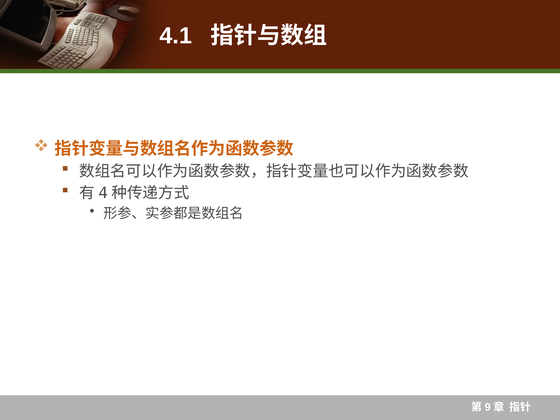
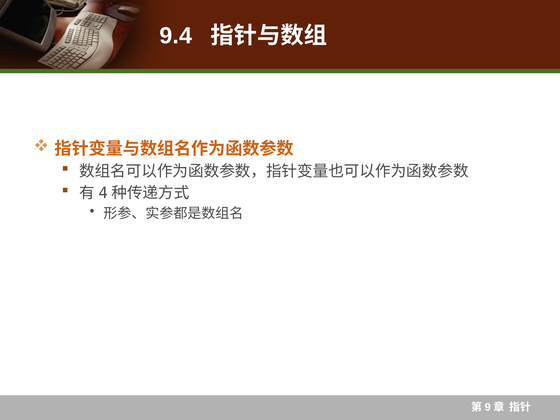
4.1: 4.1 -> 9.4
